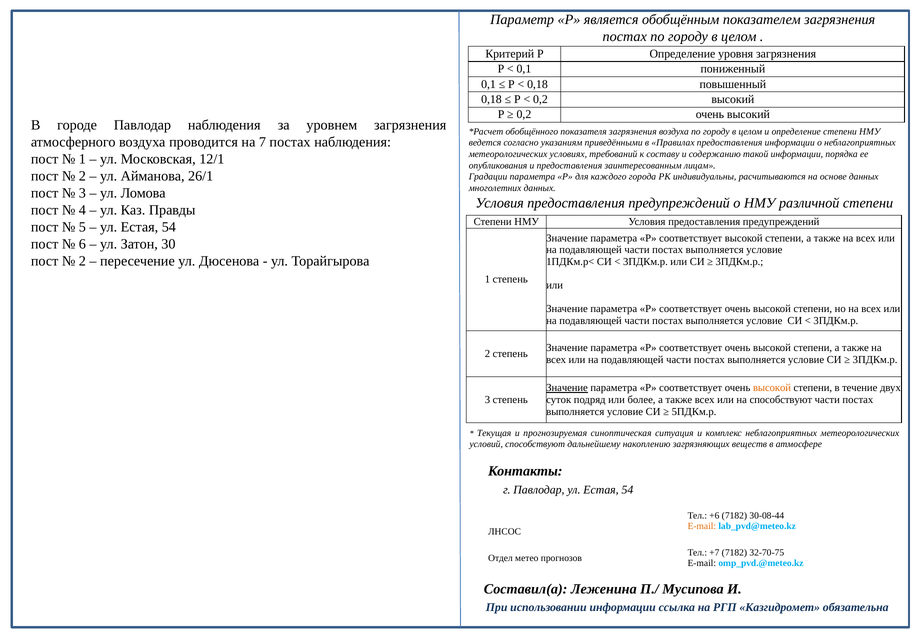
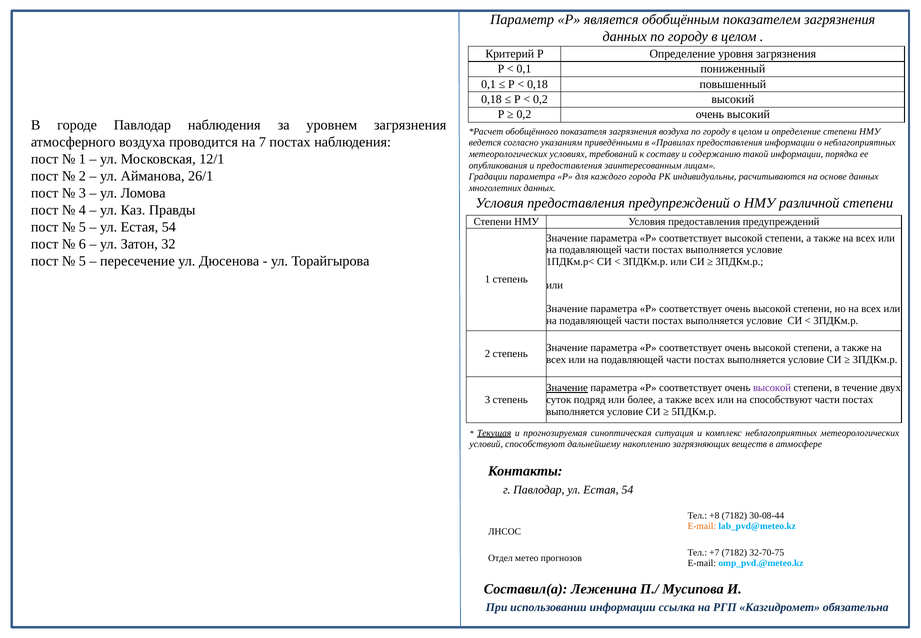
постах at (625, 36): постах -> данных
30: 30 -> 32
2 at (82, 261): 2 -> 5
высокой at (772, 388) colour: orange -> purple
Текущая underline: none -> present
+6: +6 -> +8
